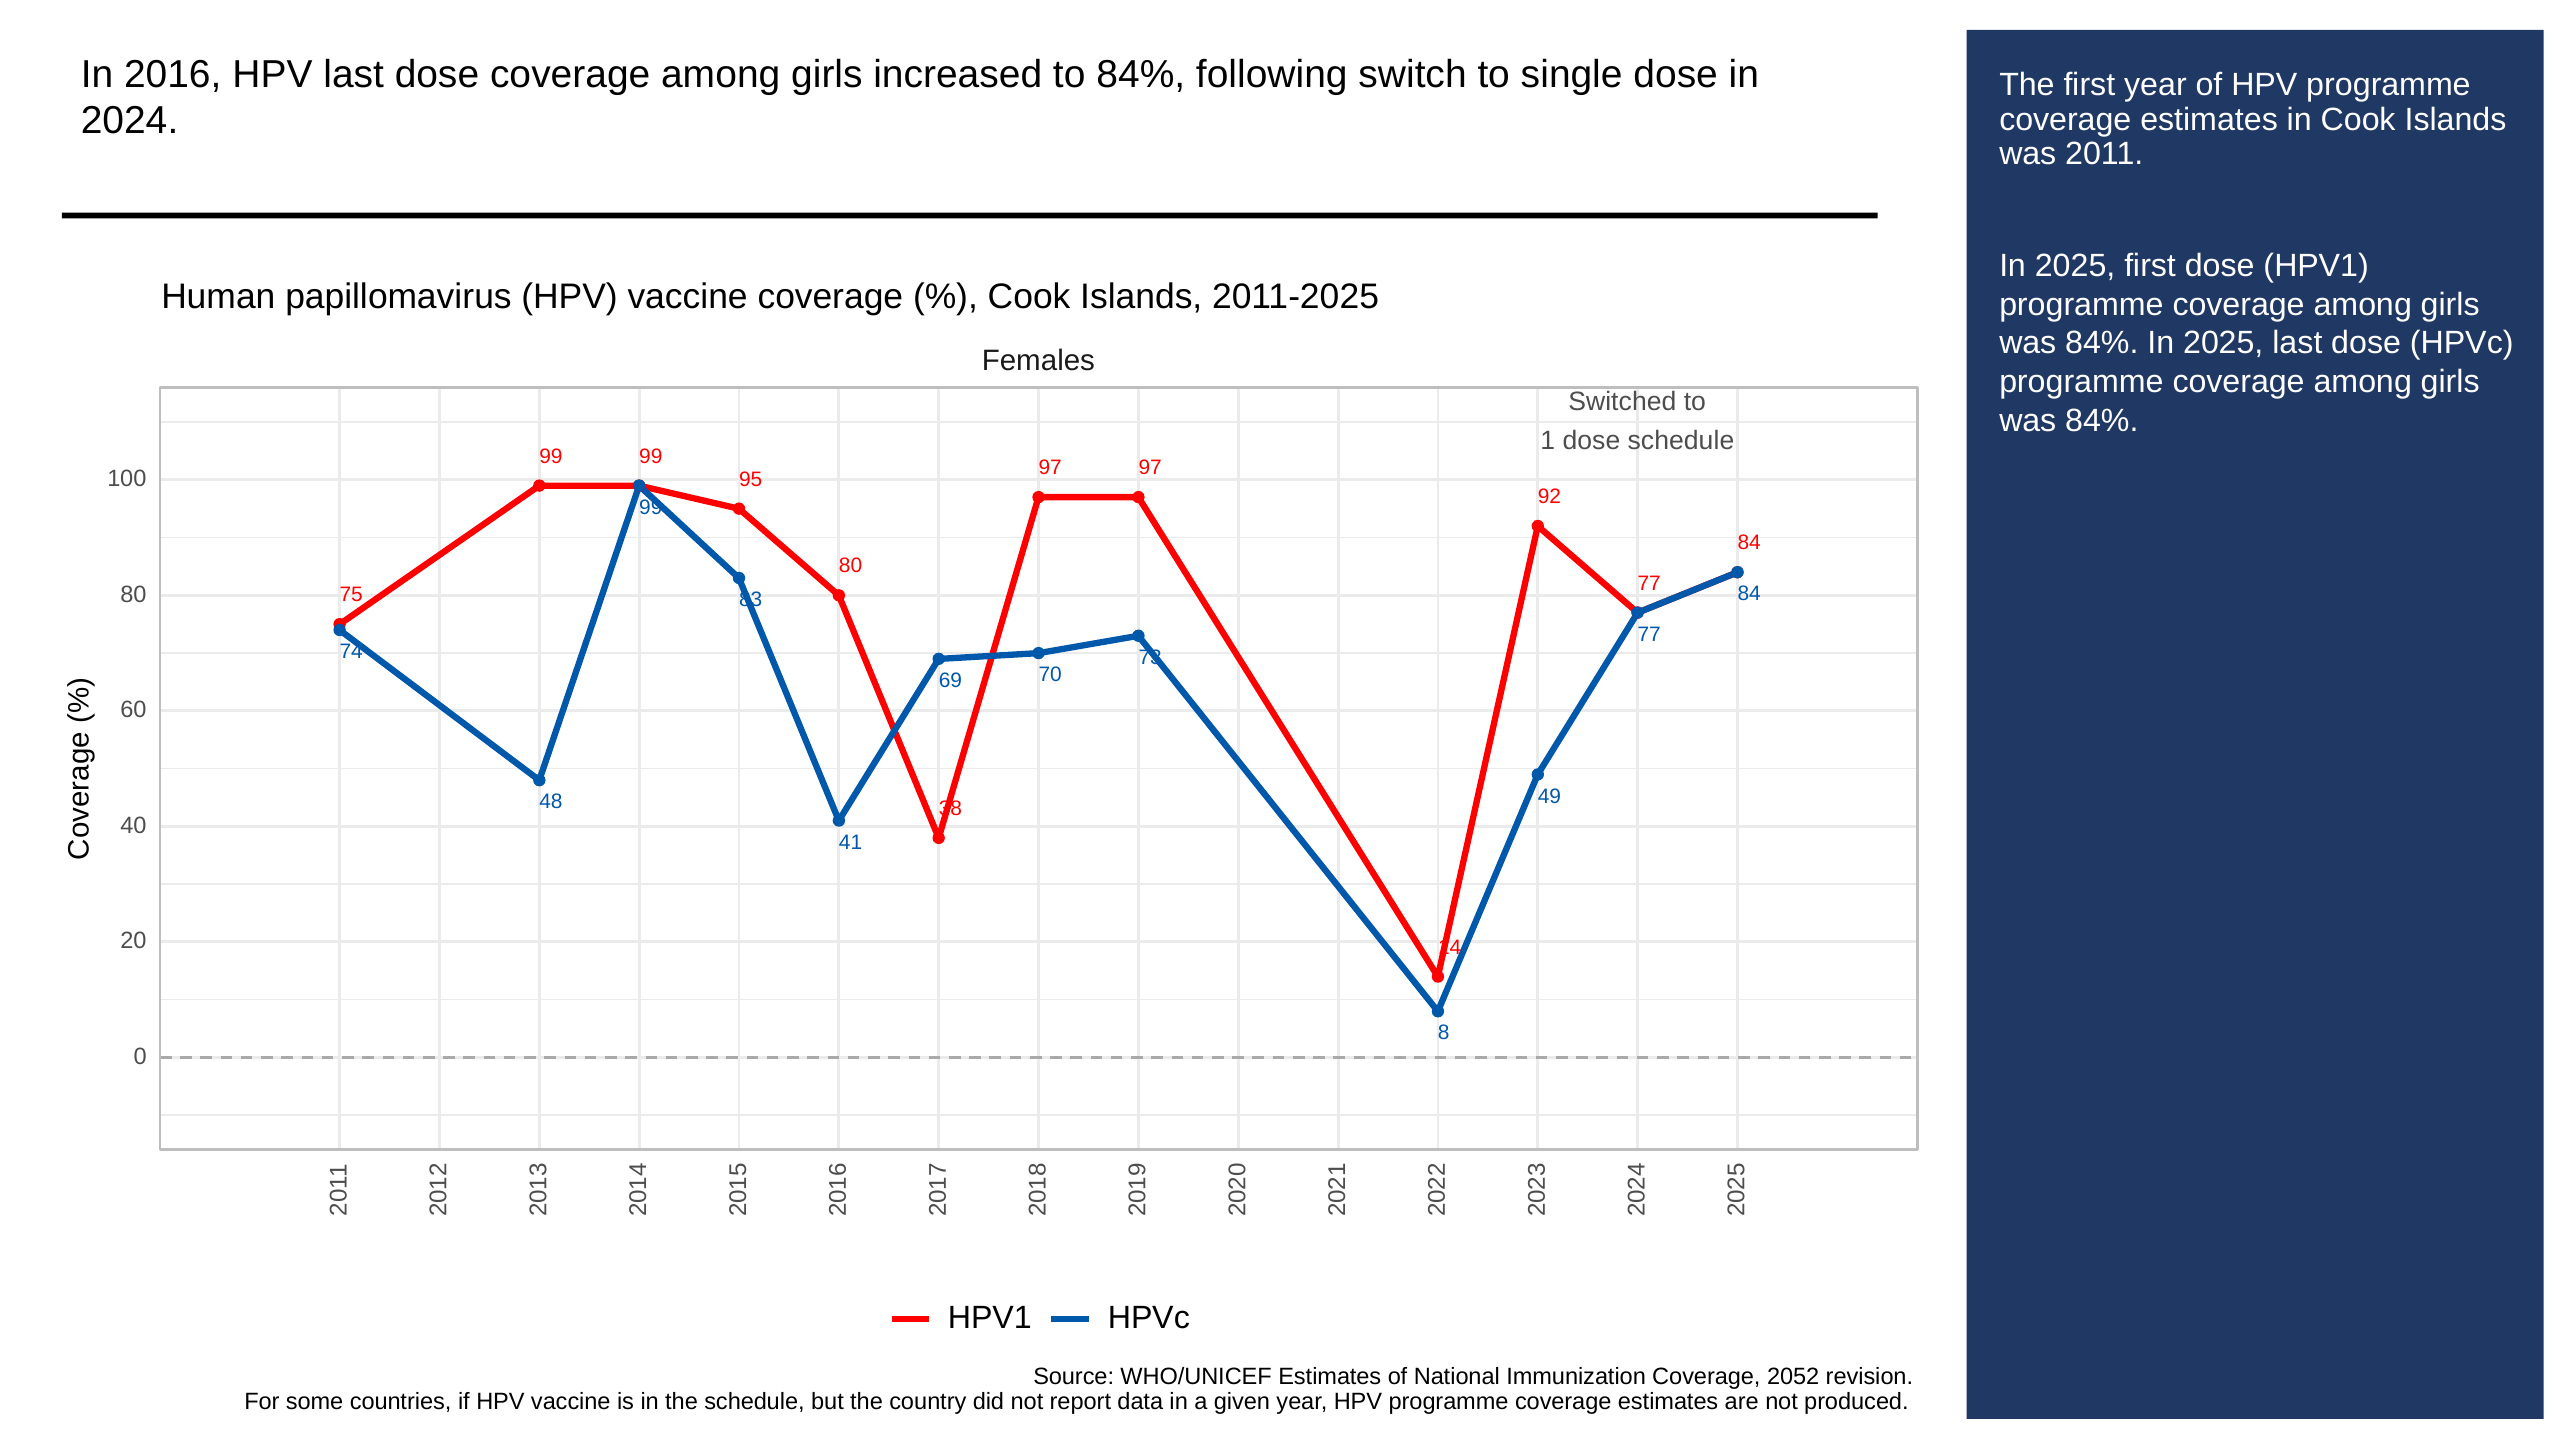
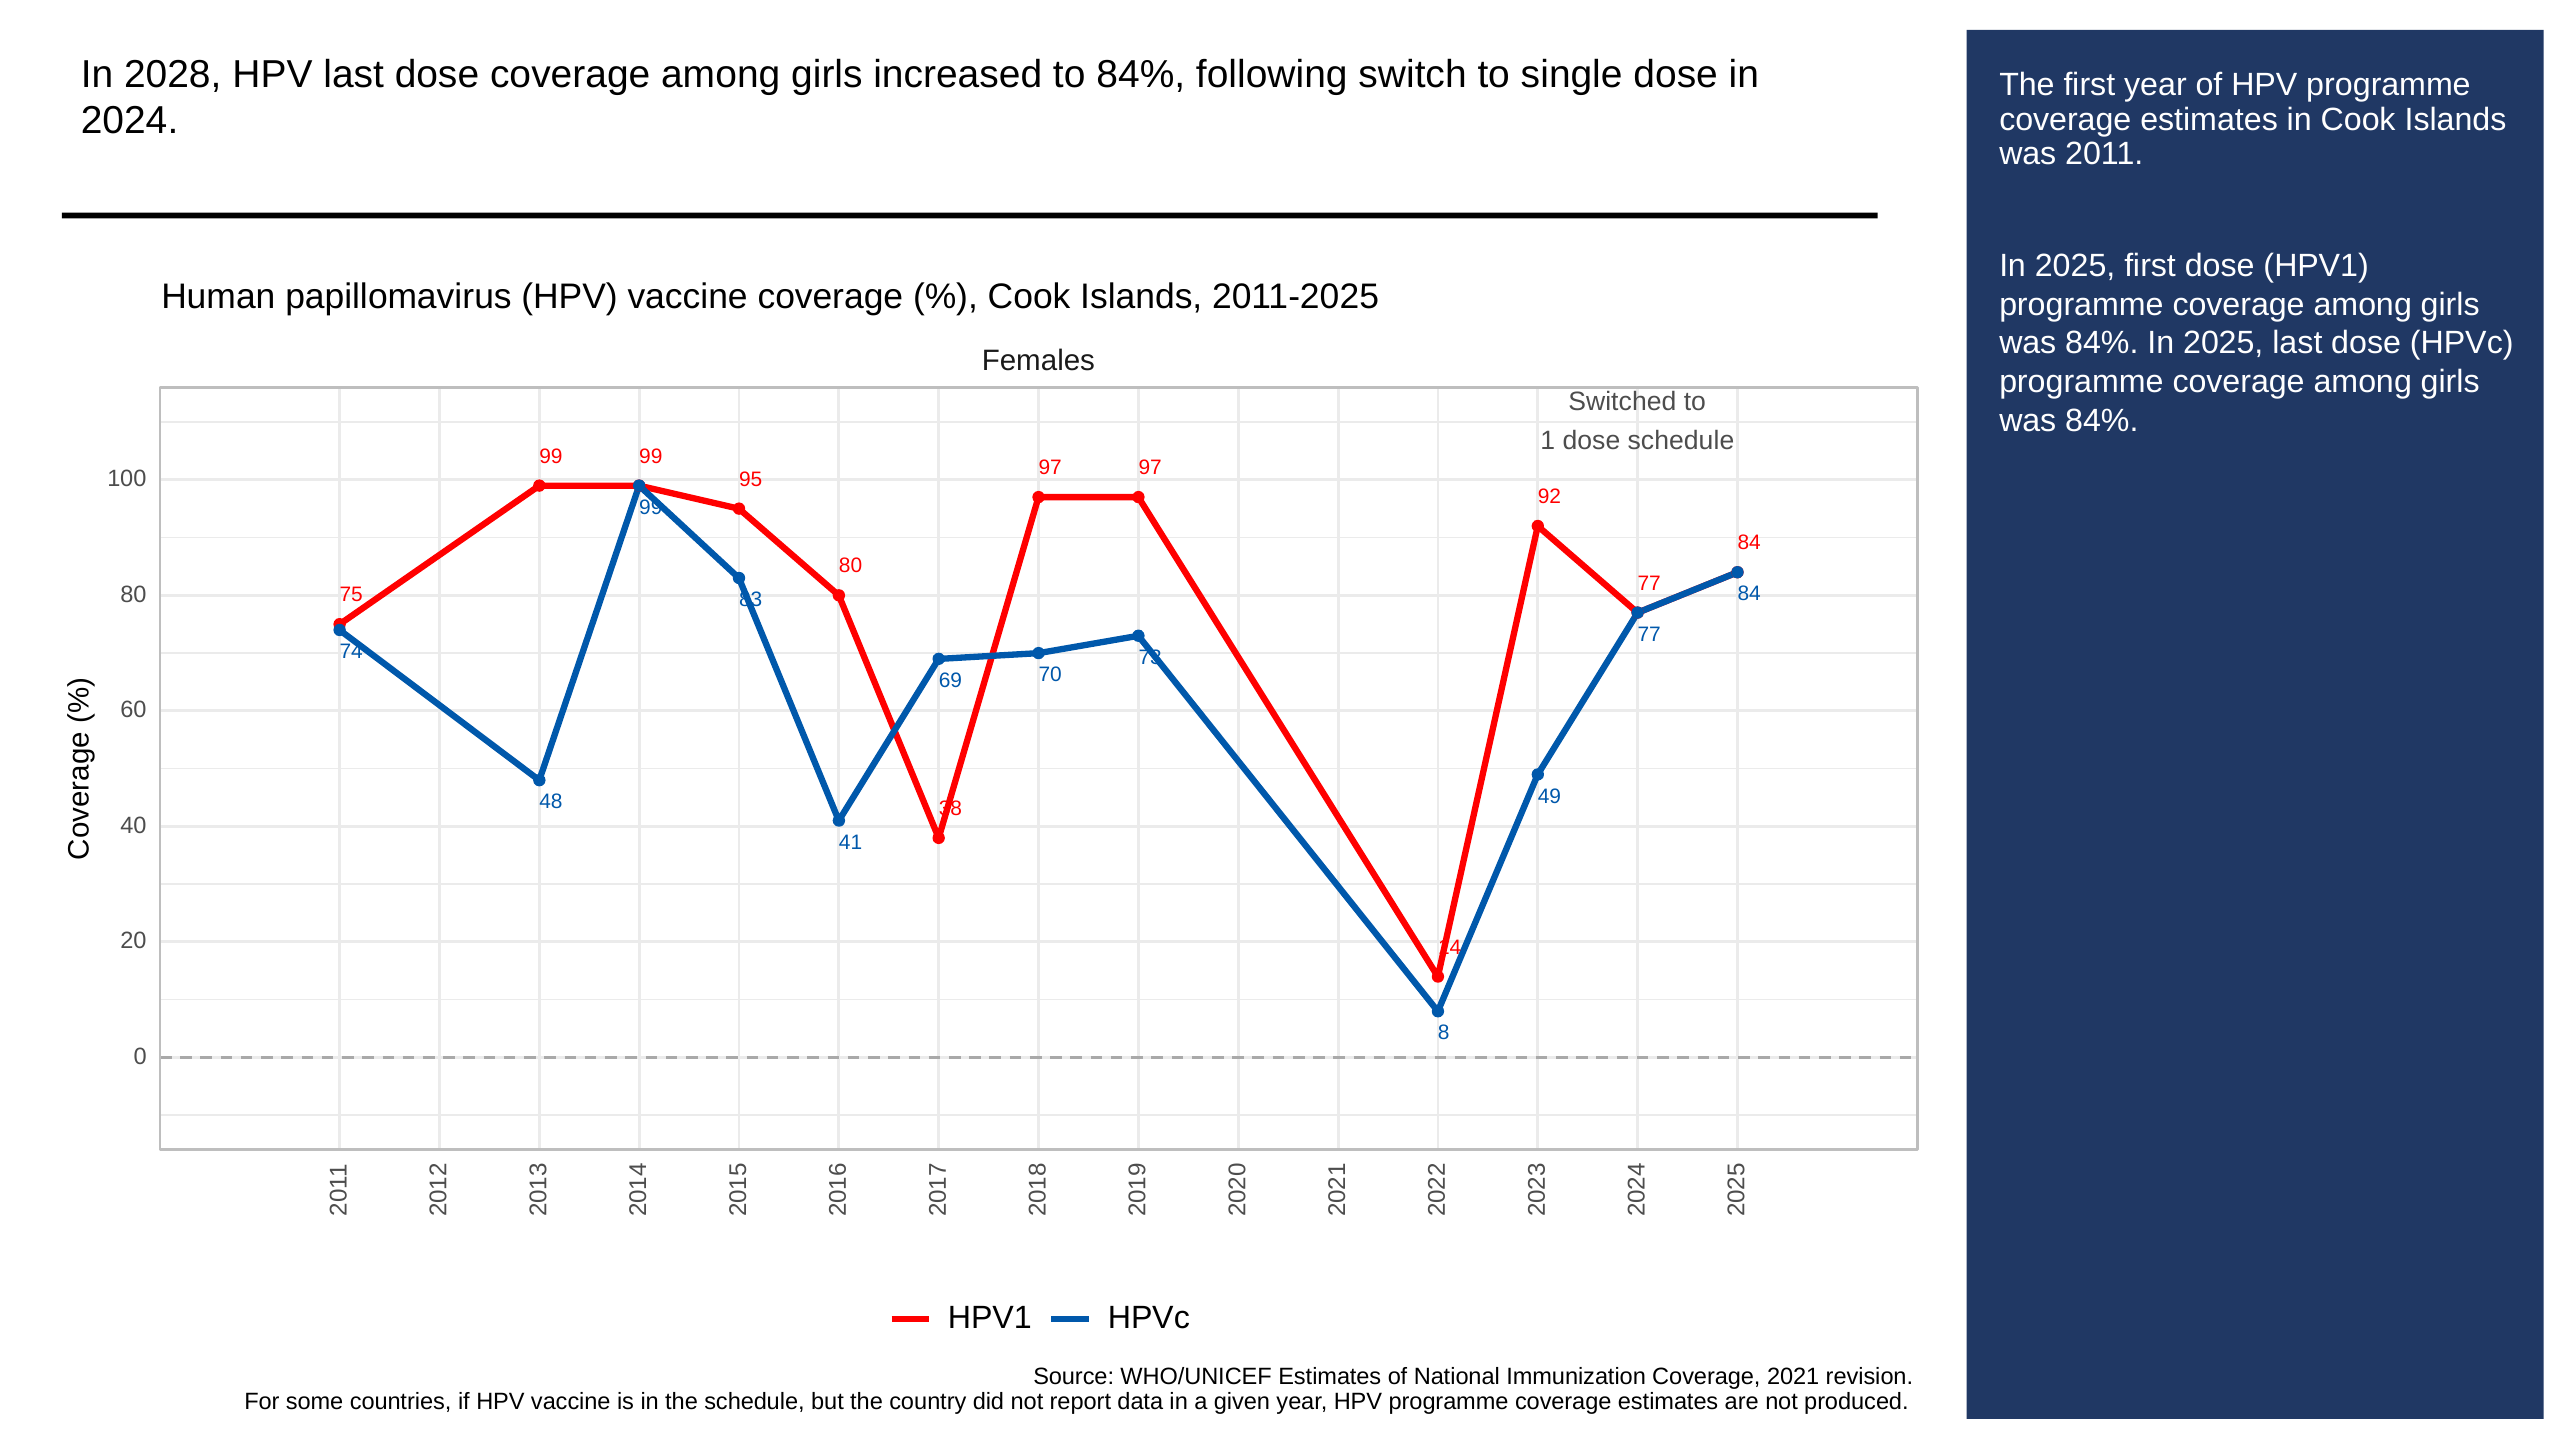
2016: 2016 -> 2028
2052: 2052 -> 2021
